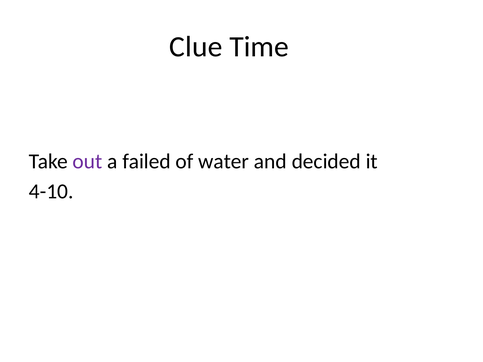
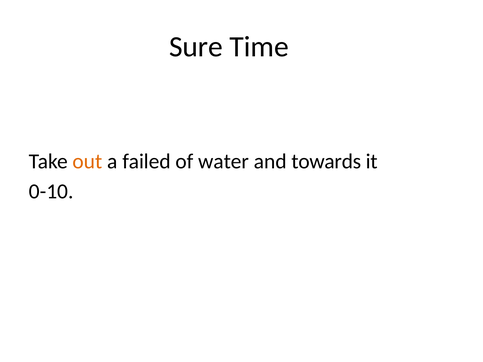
Clue: Clue -> Sure
out colour: purple -> orange
decided: decided -> towards
4-10: 4-10 -> 0-10
